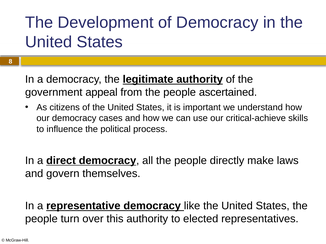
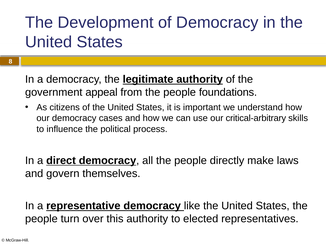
ascertained: ascertained -> foundations
critical-achieve: critical-achieve -> critical-arbitrary
